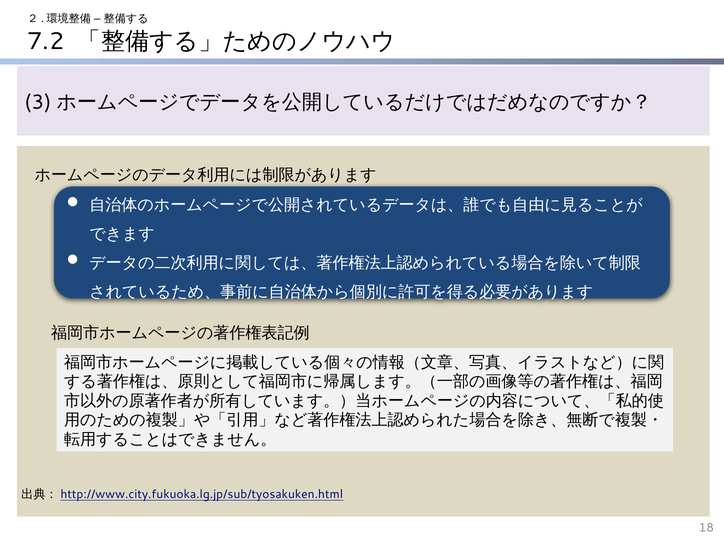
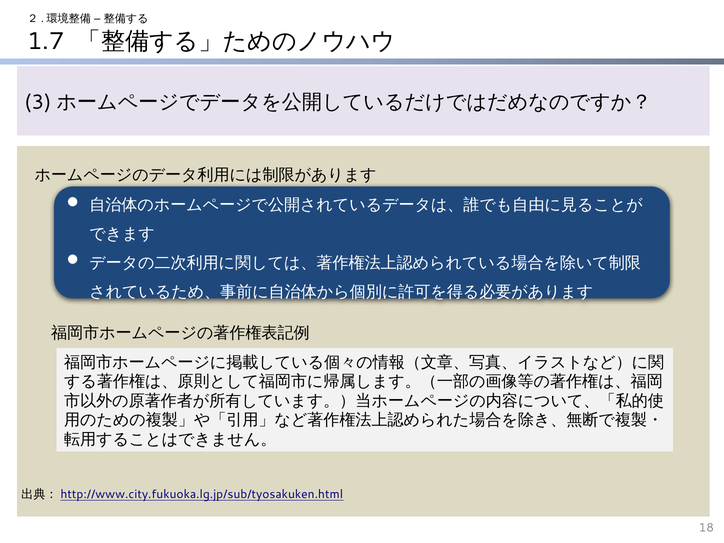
7.2: 7.2 -> 1.7
